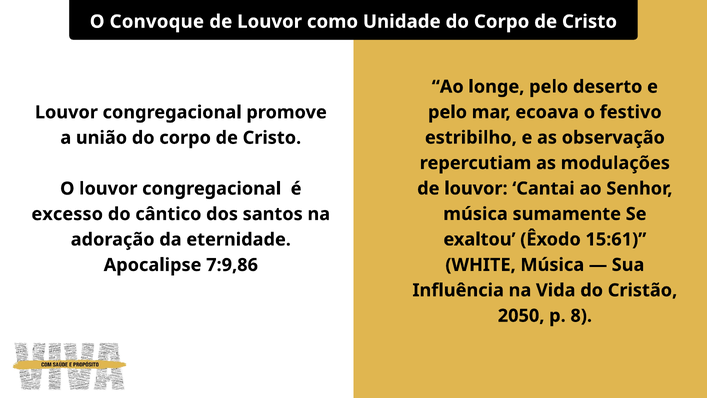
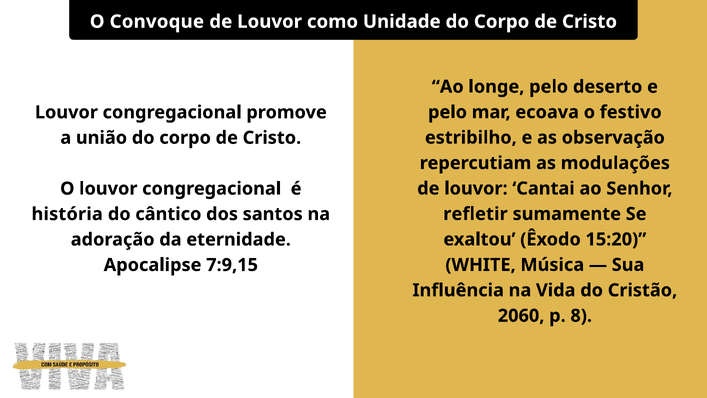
música at (476, 214): música -> refletir
excesso: excesso -> história
15:61: 15:61 -> 15:20
7:9,86: 7:9,86 -> 7:9,15
2050: 2050 -> 2060
